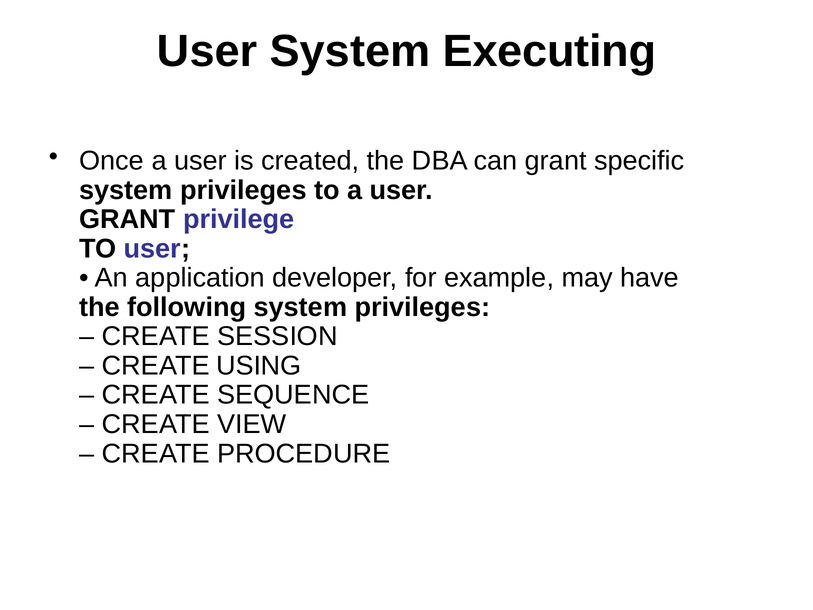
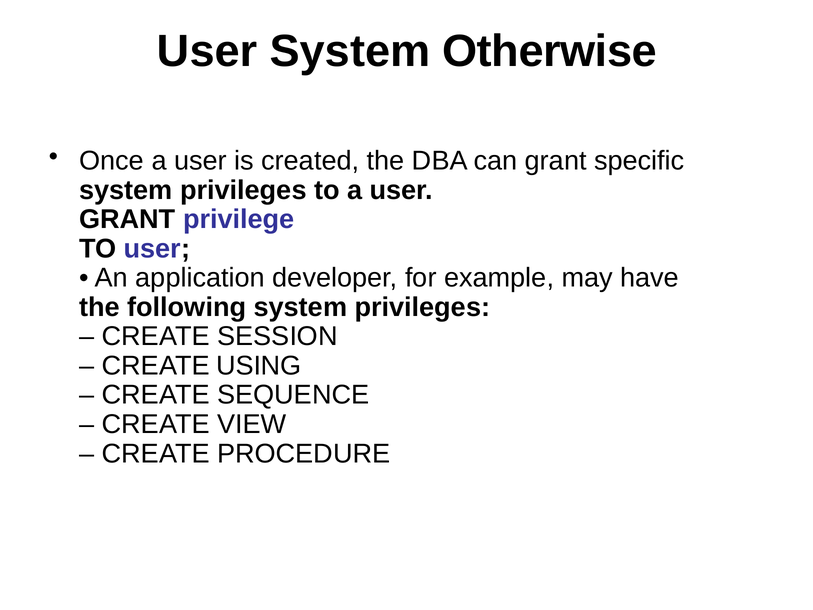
Executing: Executing -> Otherwise
